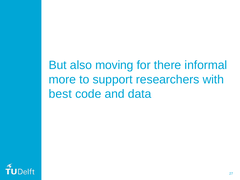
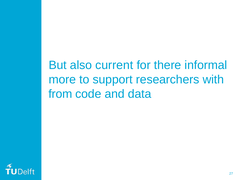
moving: moving -> current
best: best -> from
